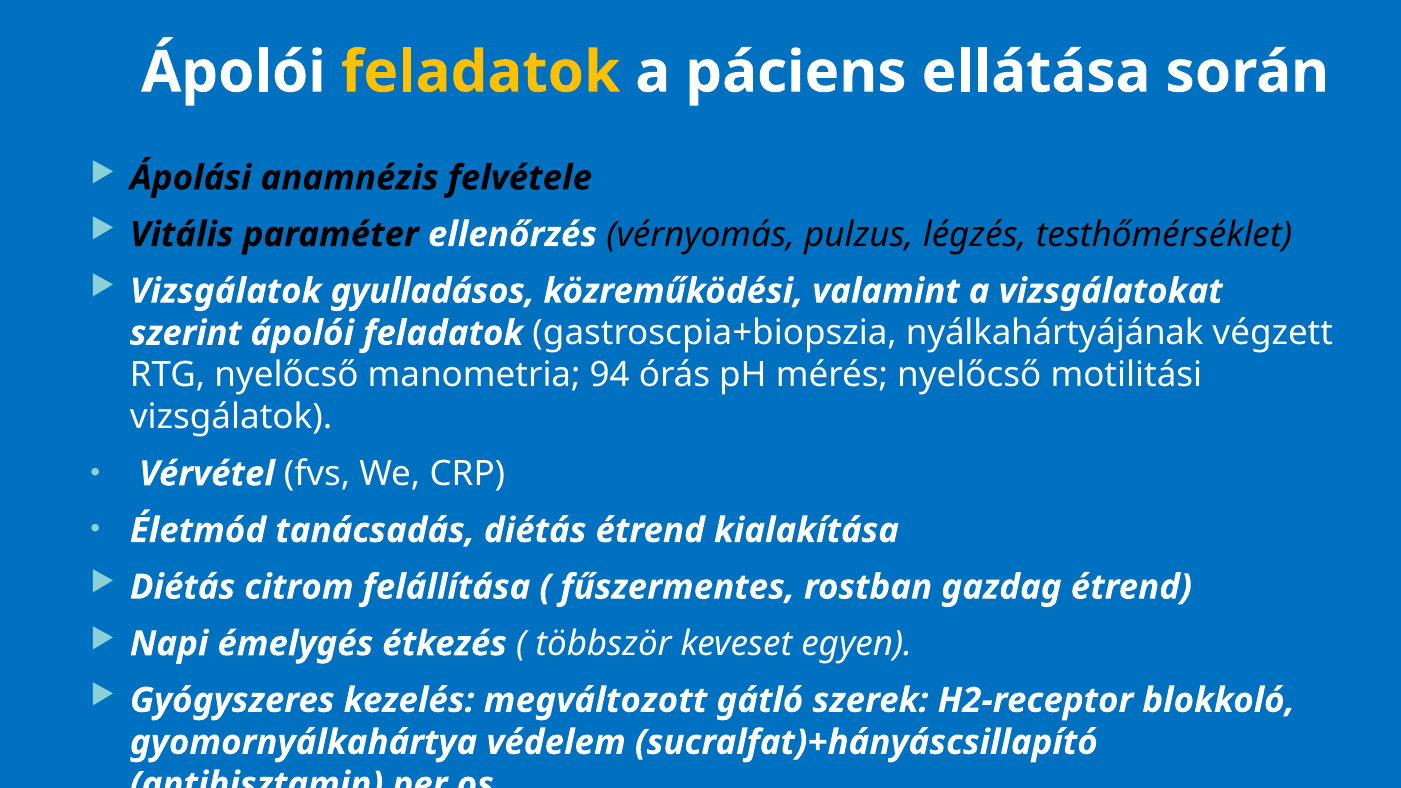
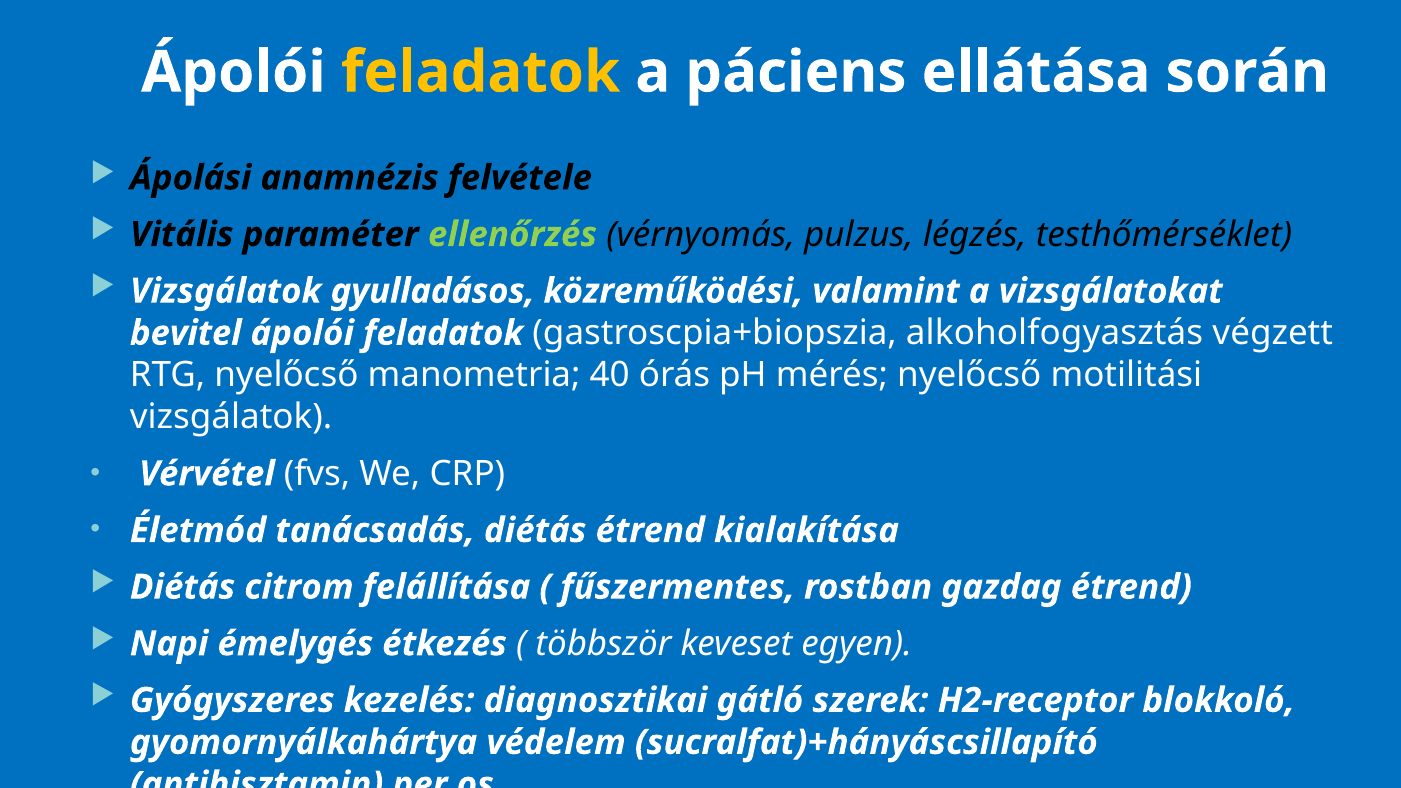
ellenőrzés colour: white -> light green
szerint: szerint -> bevitel
nyálkahártyájának: nyálkahártyájának -> alkoholfogyasztás
94: 94 -> 40
megváltozott: megváltozott -> diagnosztikai
